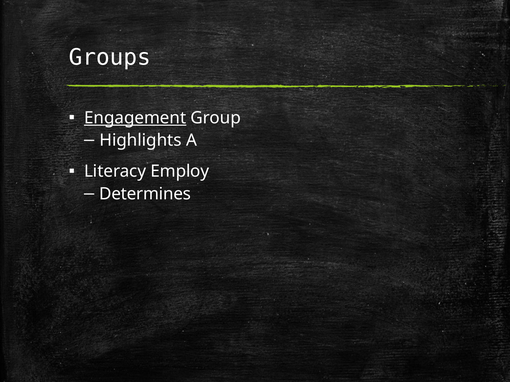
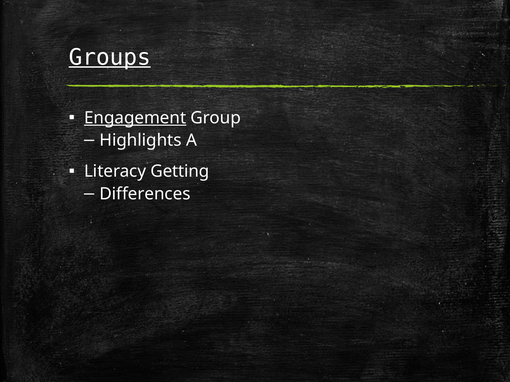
Groups underline: none -> present
Employ: Employ -> Getting
Determines: Determines -> Differences
